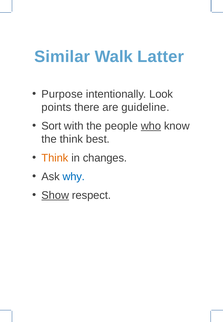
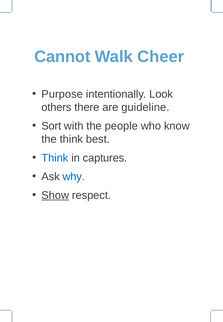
Similar: Similar -> Cannot
Latter: Latter -> Cheer
points: points -> others
who underline: present -> none
Think at (55, 158) colour: orange -> blue
changes: changes -> captures
